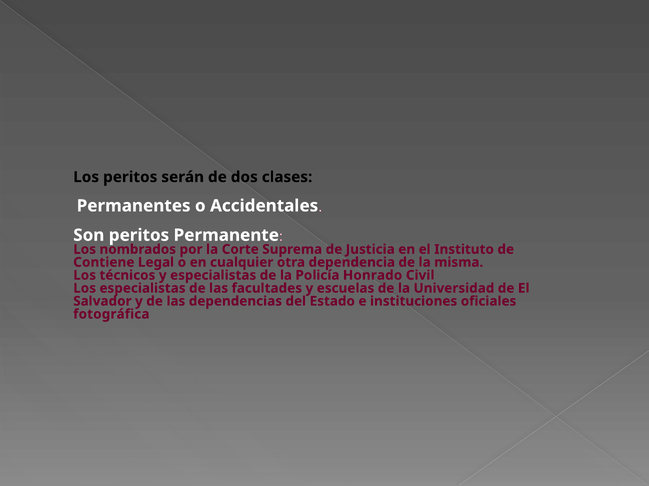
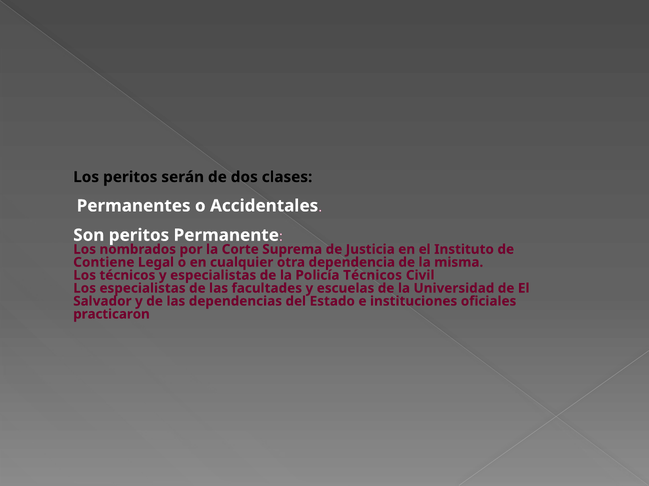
Policía Honrado: Honrado -> Técnicos
fotográfica: fotográfica -> practicaron
